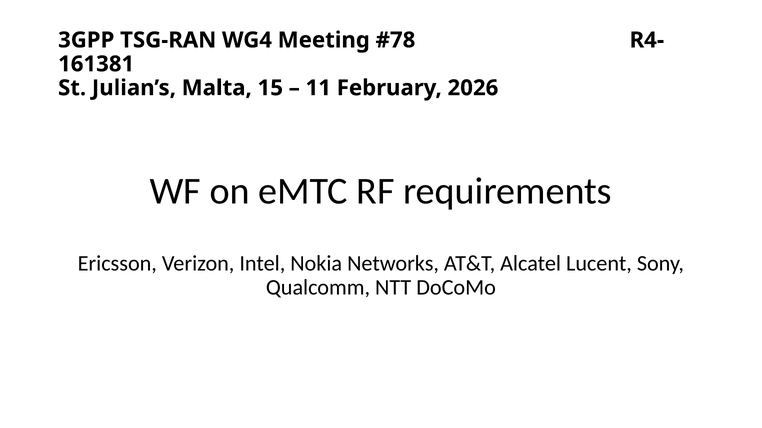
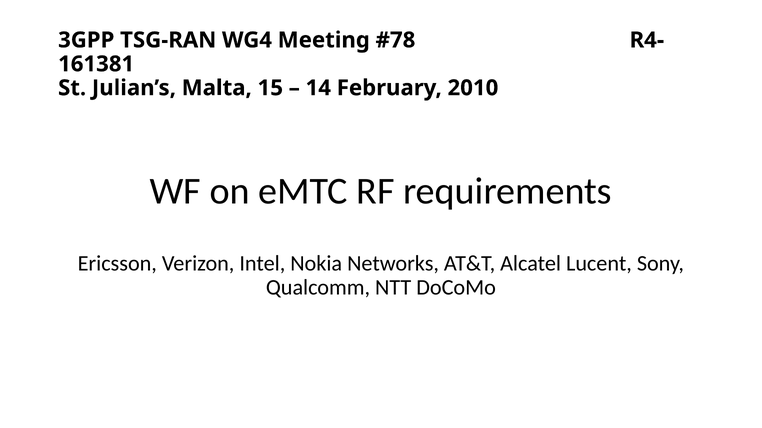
11: 11 -> 14
2026: 2026 -> 2010
